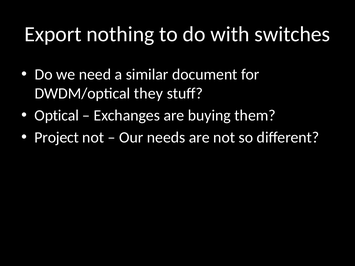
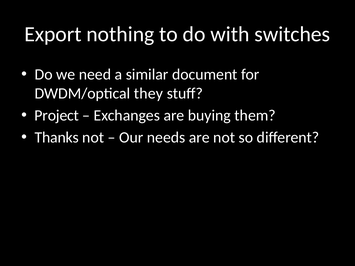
Optical: Optical -> Project
Project: Project -> Thanks
